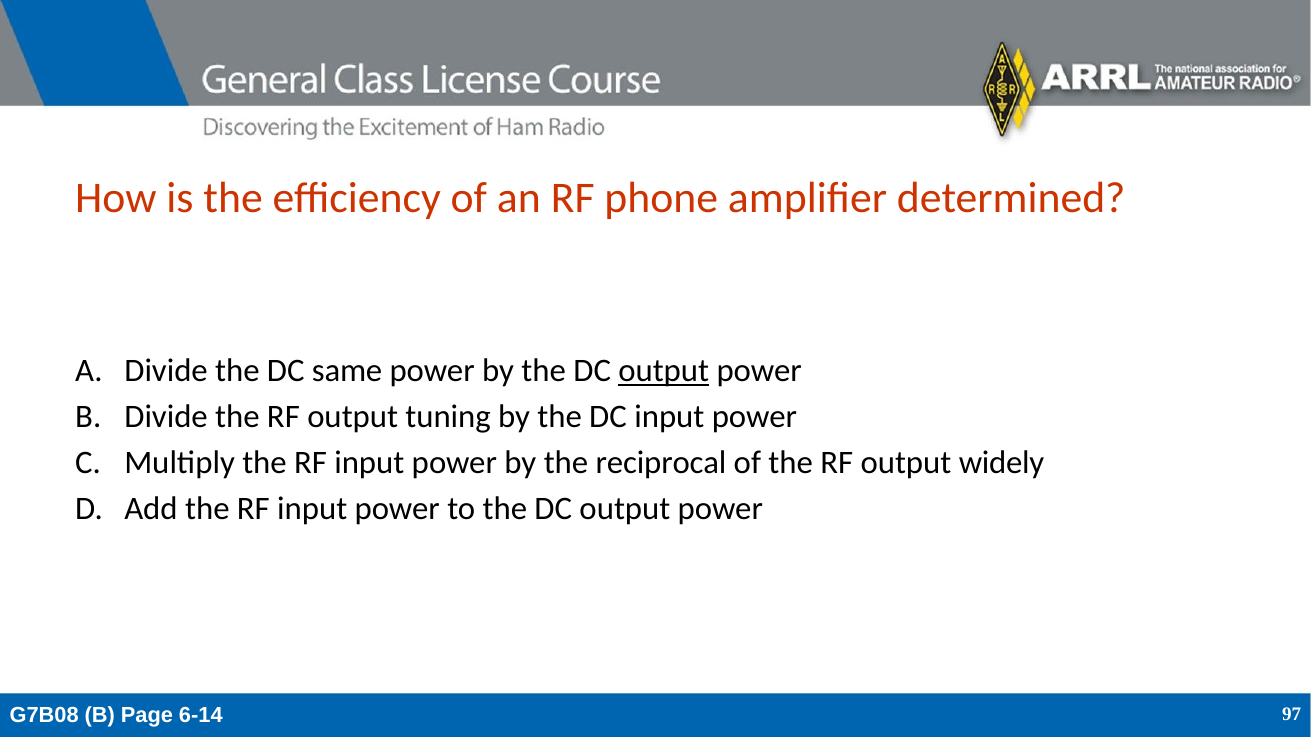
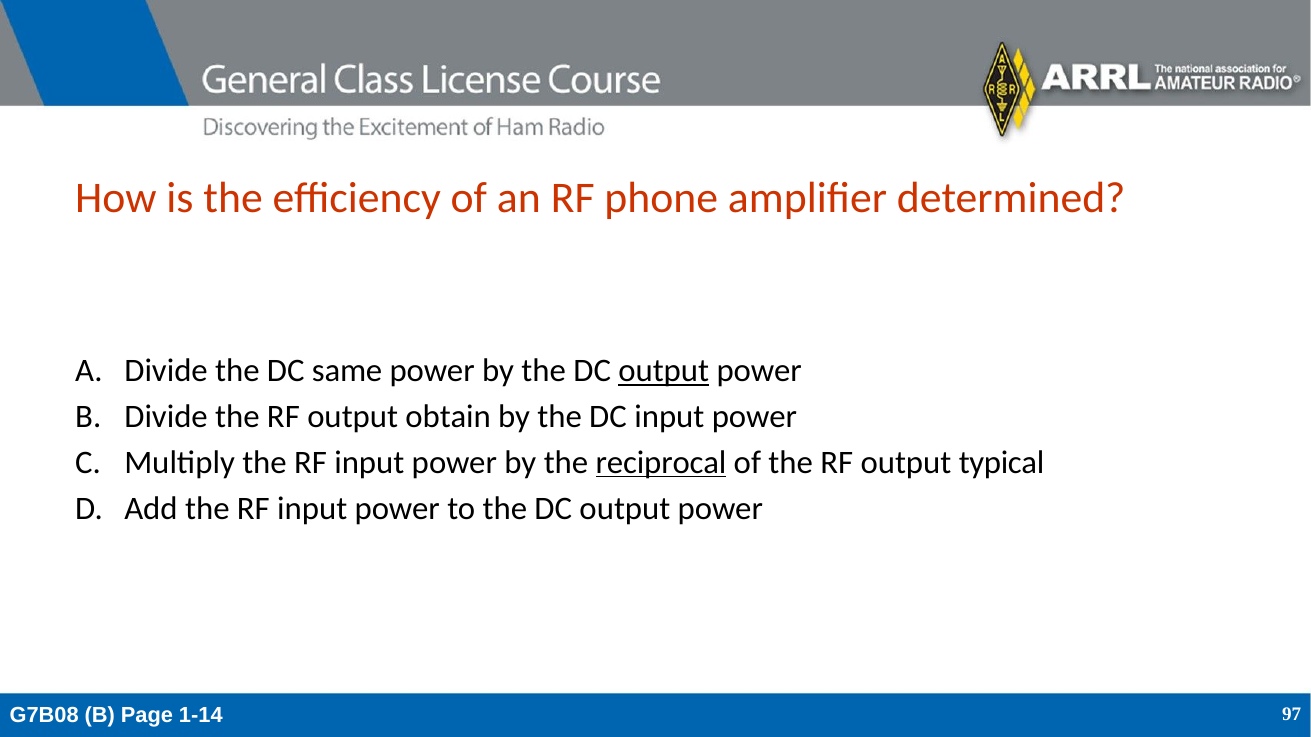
tuning: tuning -> obtain
reciprocal underline: none -> present
widely: widely -> typical
6-14: 6-14 -> 1-14
